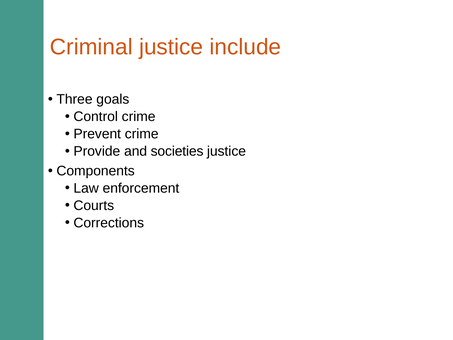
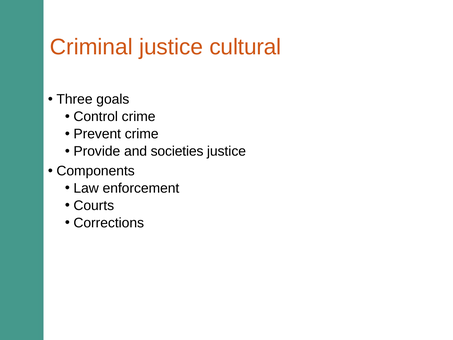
include: include -> cultural
